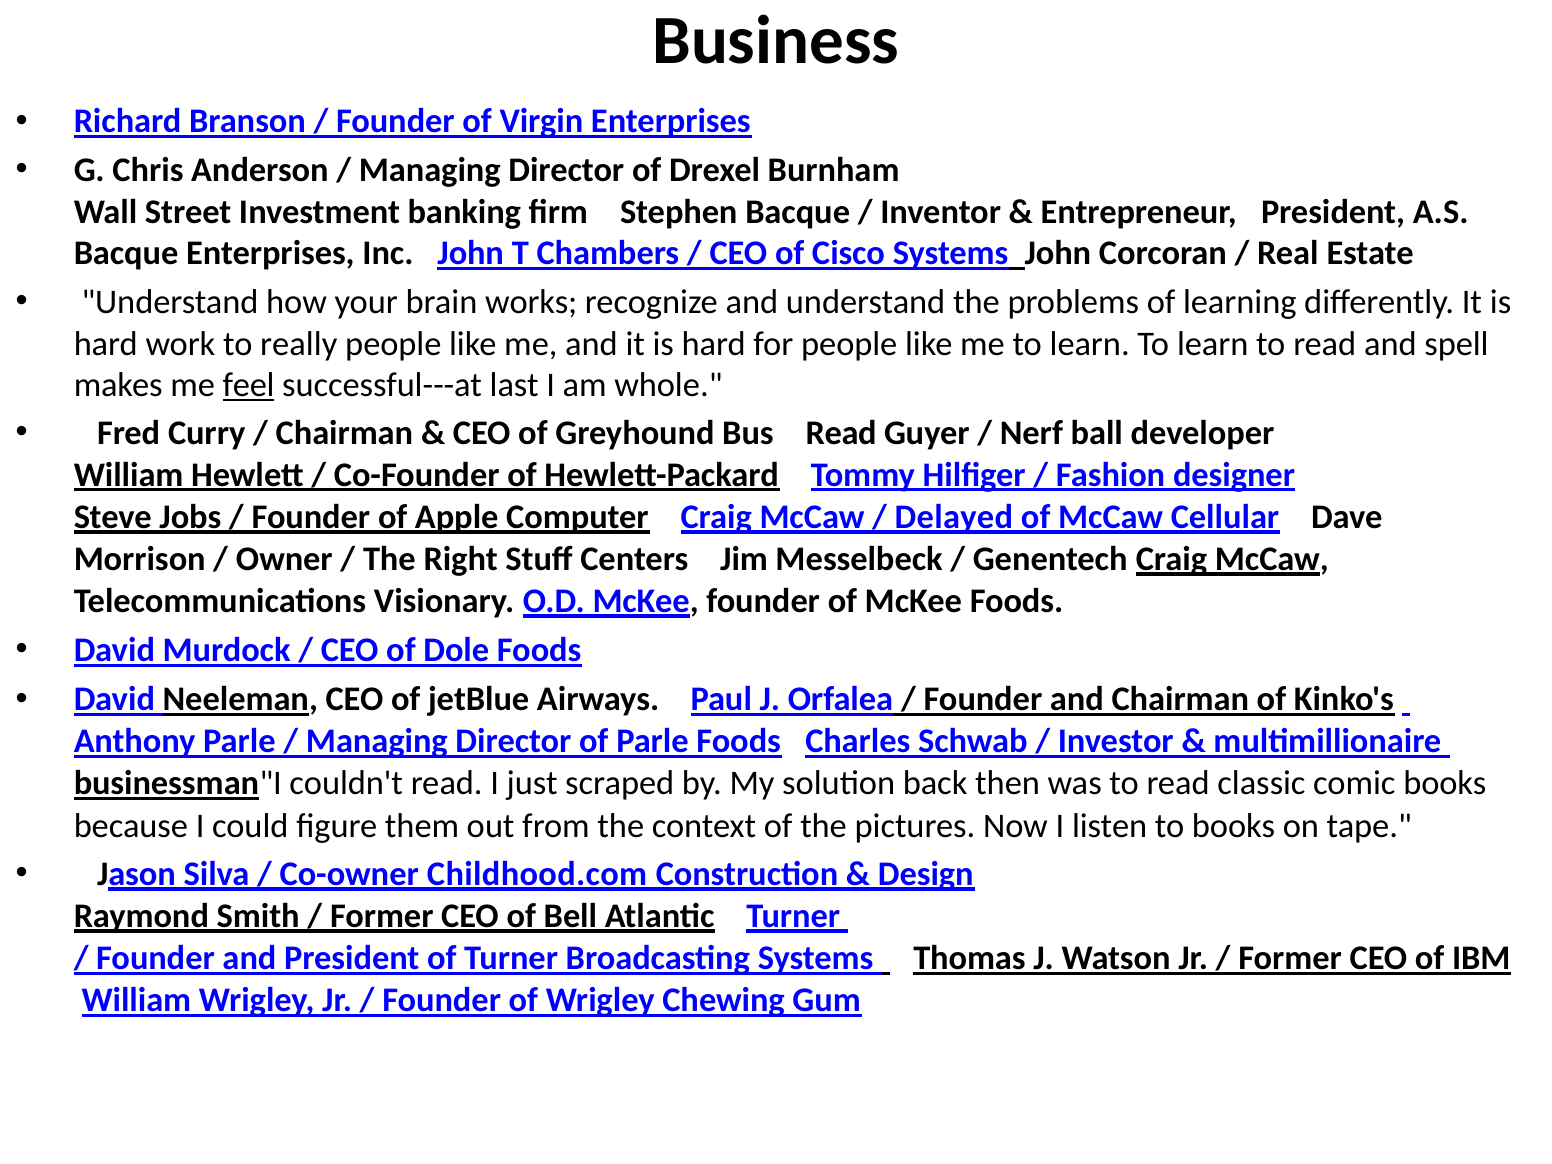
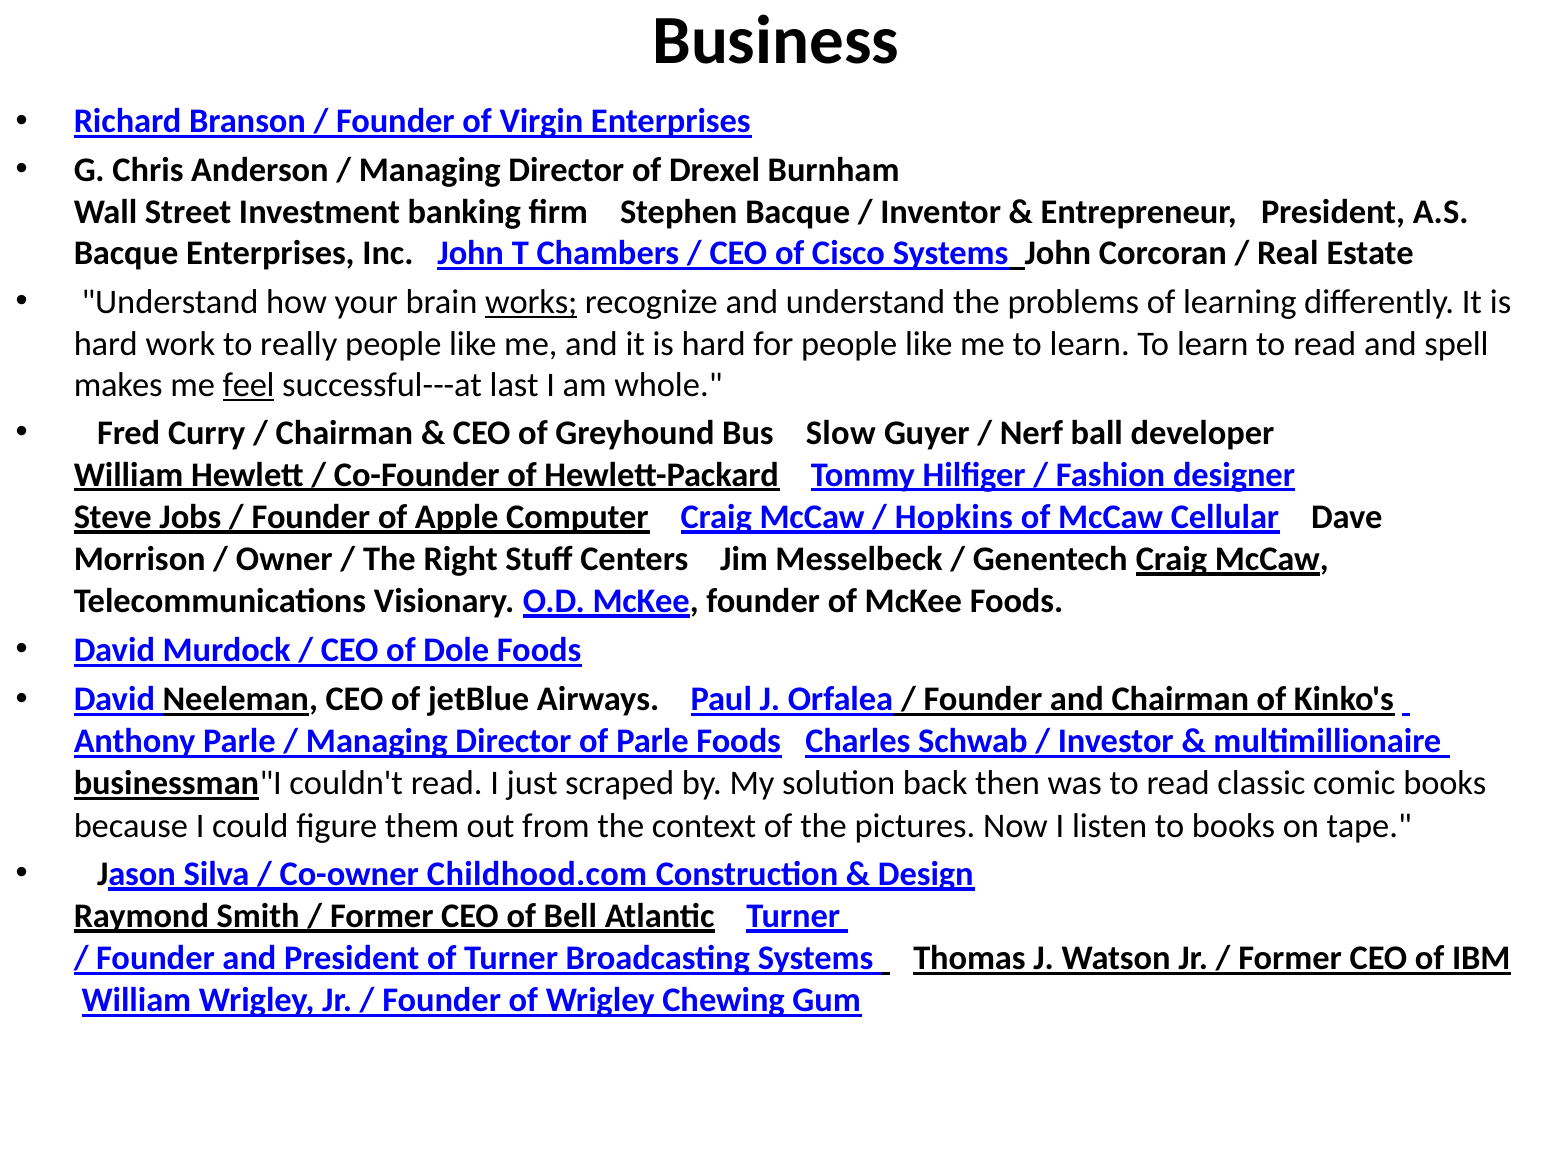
works underline: none -> present
Bus Read: Read -> Slow
Delayed: Delayed -> Hopkins
